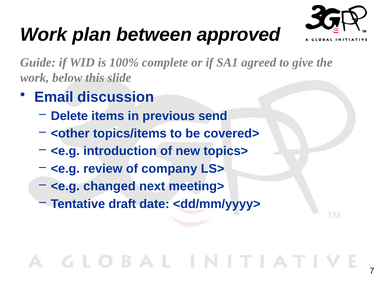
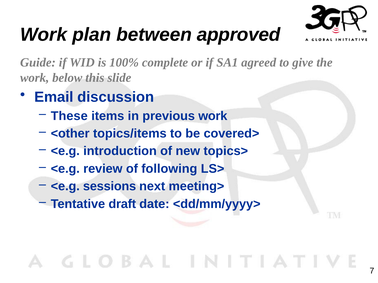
Delete: Delete -> These
previous send: send -> work
company: company -> following
changed: changed -> sessions
